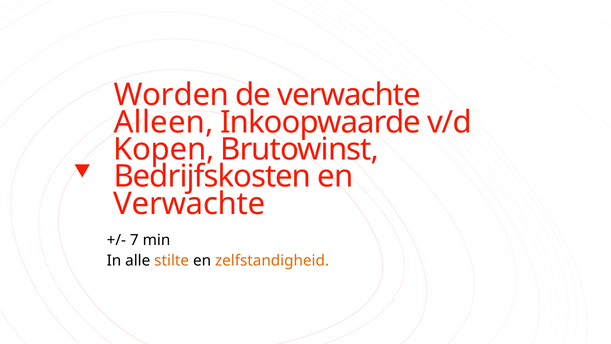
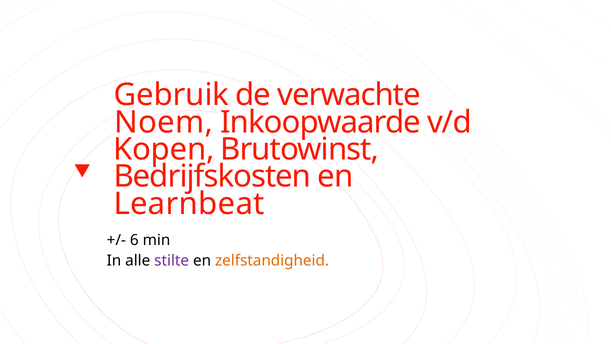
Worden: Worden -> Gebruik
Alleen: Alleen -> Noem
Verwachte at (189, 204): Verwachte -> Learnbeat
7: 7 -> 6
stilte colour: orange -> purple
